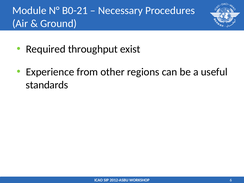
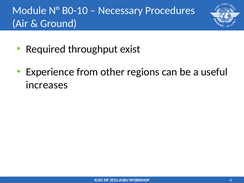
B0-21: B0-21 -> B0-10
standards: standards -> increases
